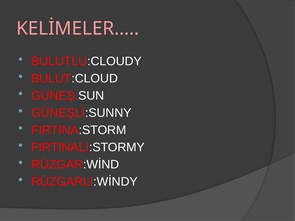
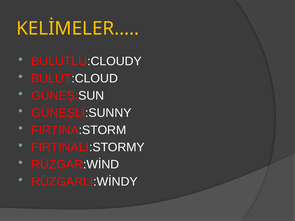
KELİMELER… colour: pink -> yellow
